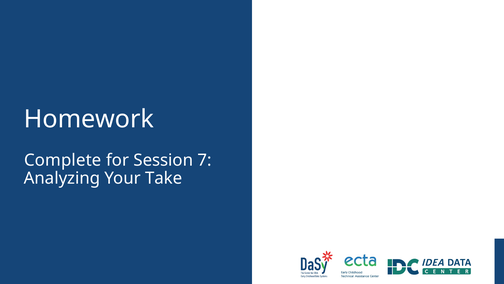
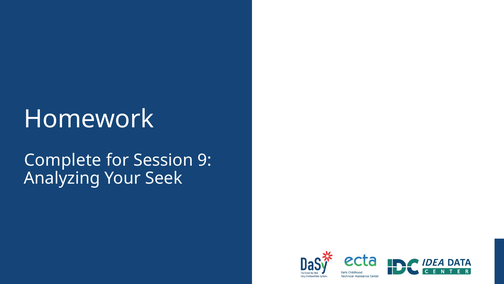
7: 7 -> 9
Take: Take -> Seek
